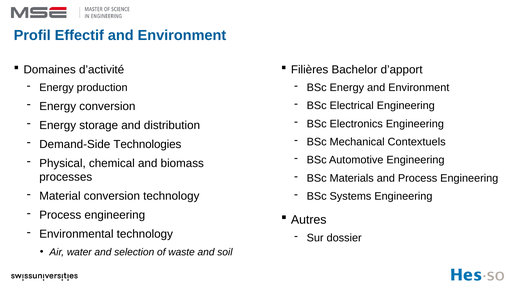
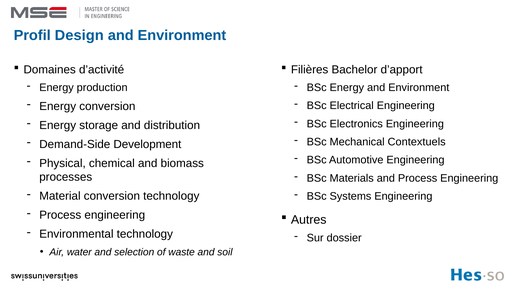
Effectif: Effectif -> Design
Technologies: Technologies -> Development
